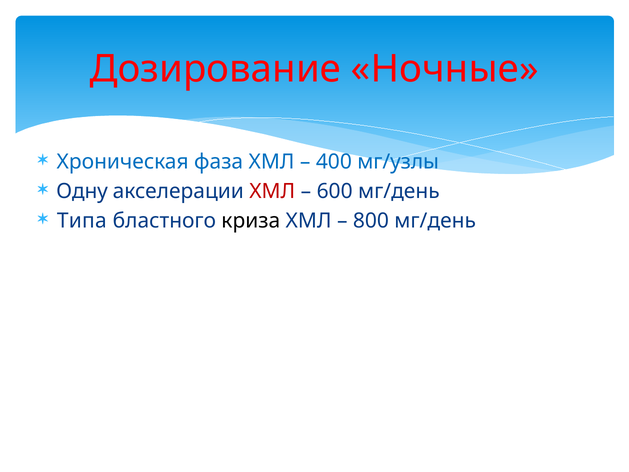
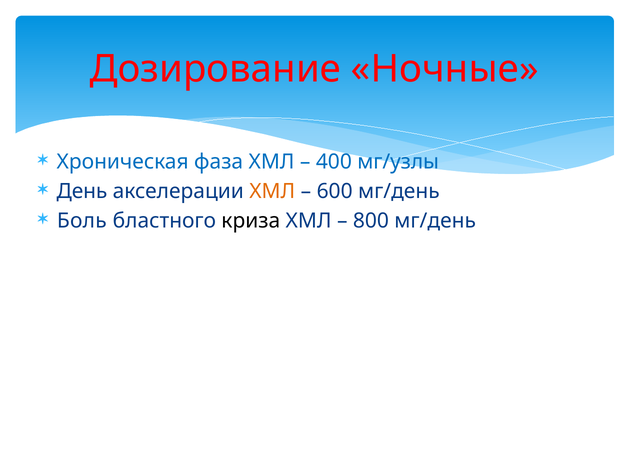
Одну: Одну -> День
ХМЛ at (272, 191) colour: red -> orange
Типа: Типа -> Боль
